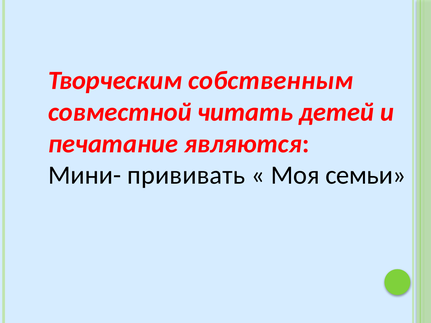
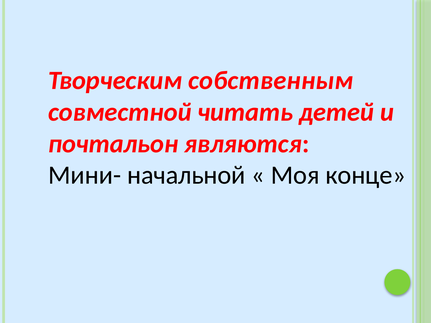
печатание: печатание -> почтальон
прививать: прививать -> начальной
семьи: семьи -> конце
